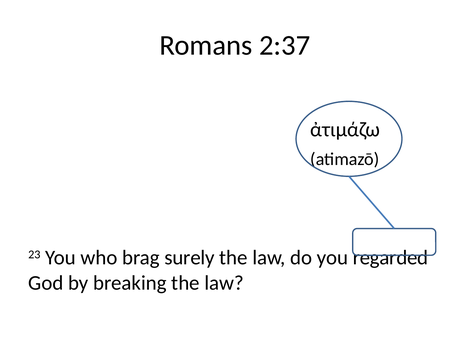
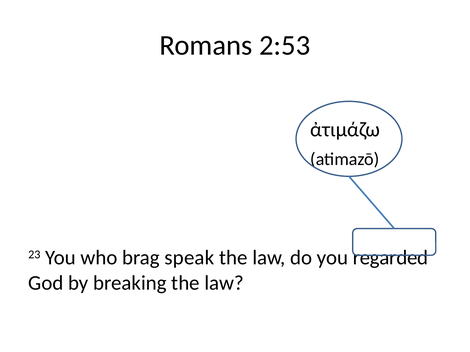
2:37: 2:37 -> 2:53
surely: surely -> speak
